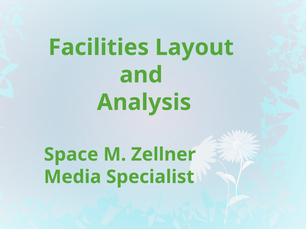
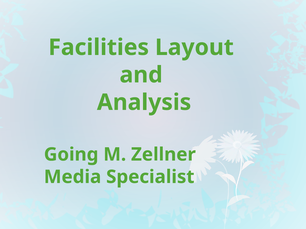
Space: Space -> Going
